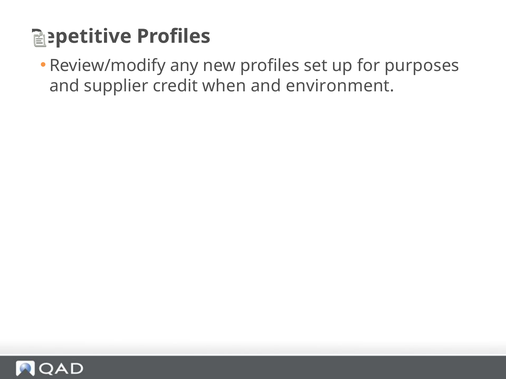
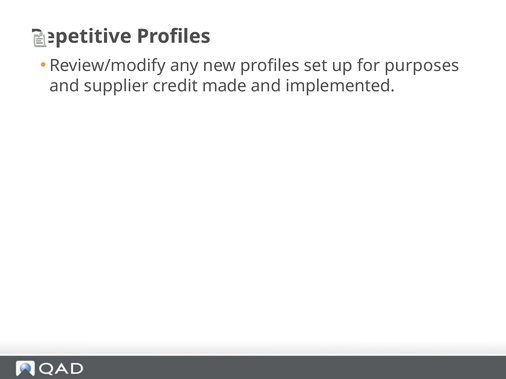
when: when -> made
environment: environment -> implemented
